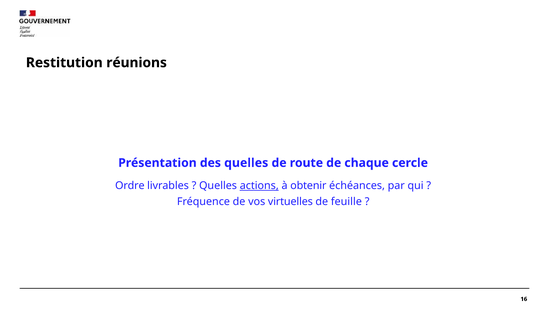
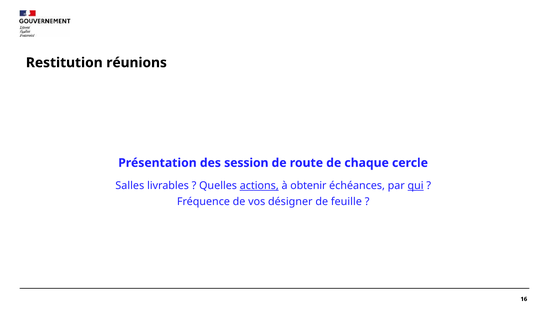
des quelles: quelles -> session
Ordre: Ordre -> Salles
qui underline: none -> present
virtuelles: virtuelles -> désigner
